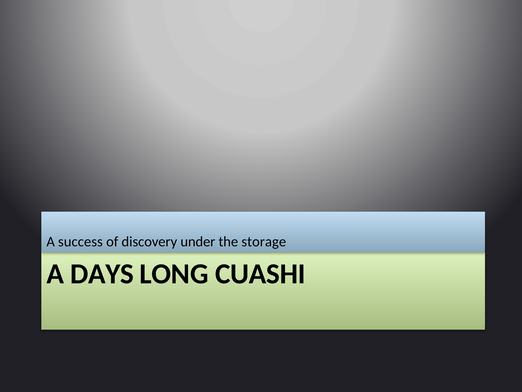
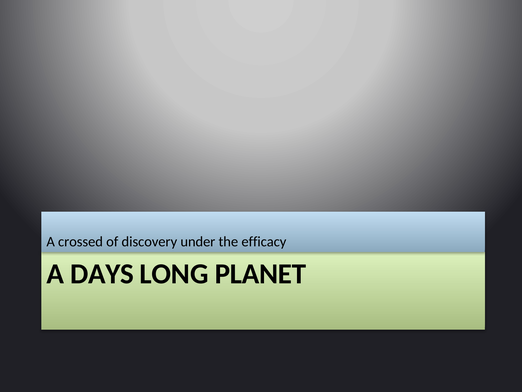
success: success -> crossed
storage: storage -> efficacy
CUASHI: CUASHI -> PLANET
